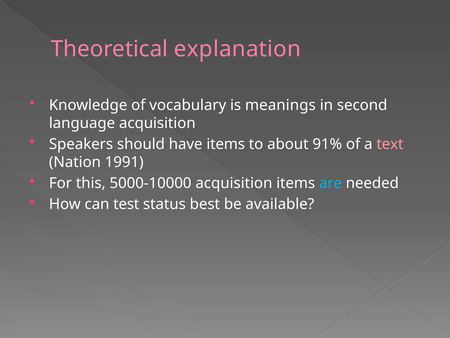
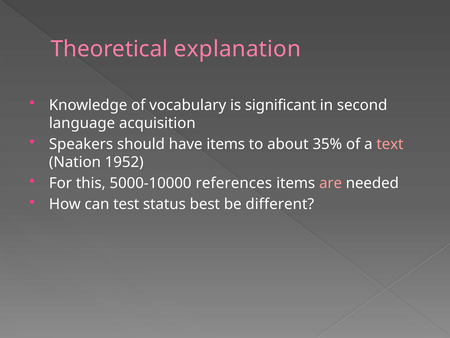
meanings: meanings -> significant
91%: 91% -> 35%
1991: 1991 -> 1952
5000-10000 acquisition: acquisition -> references
are colour: light blue -> pink
available: available -> different
